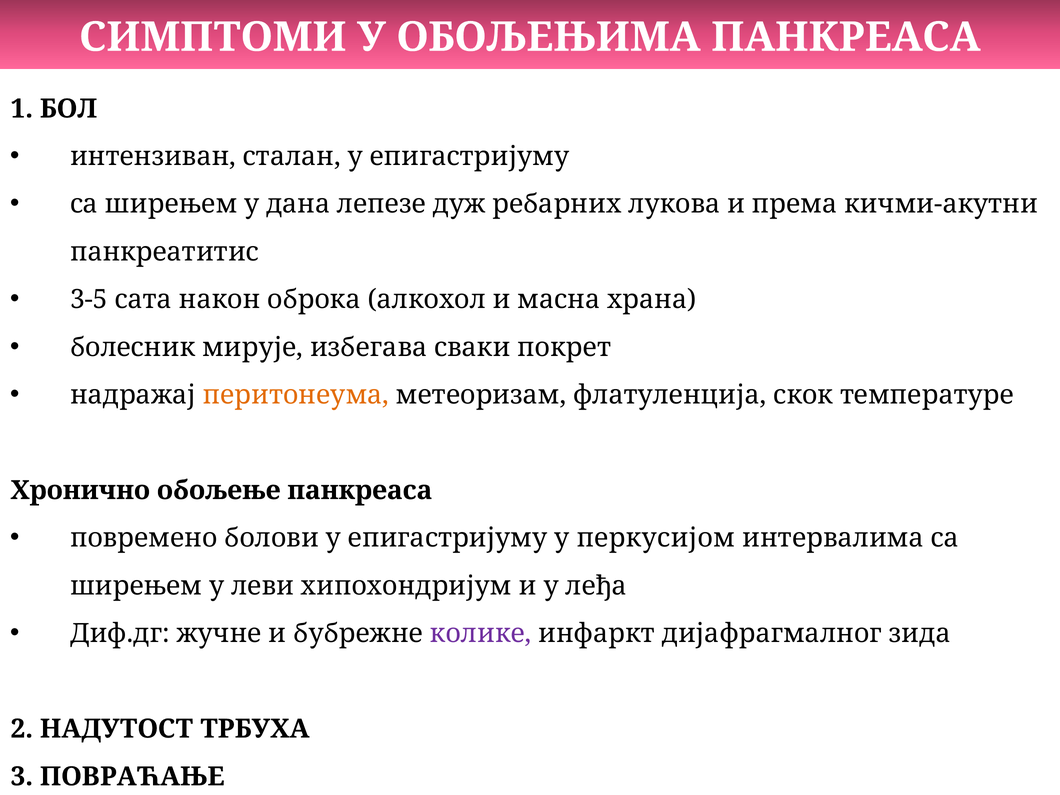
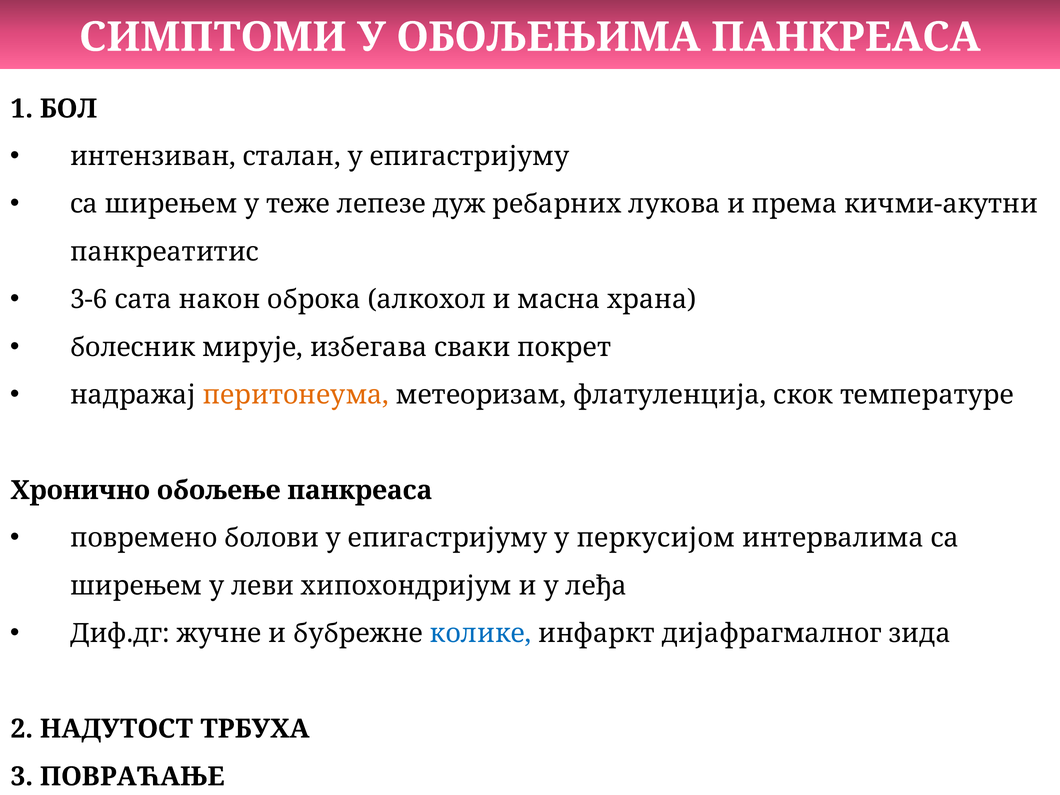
дана: дана -> теже
3-5: 3-5 -> 3-6
колике colour: purple -> blue
